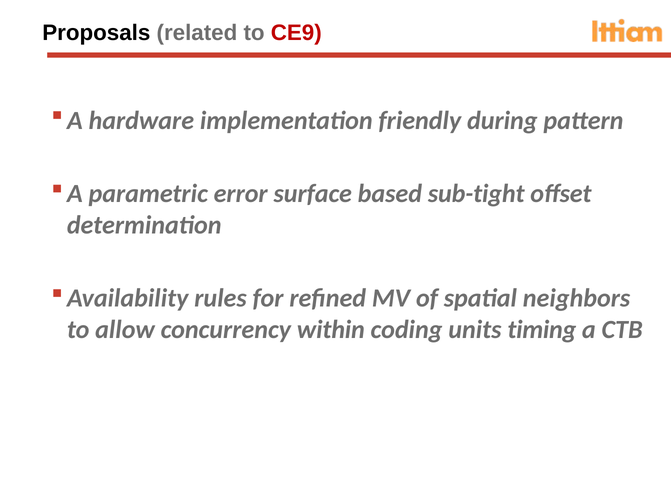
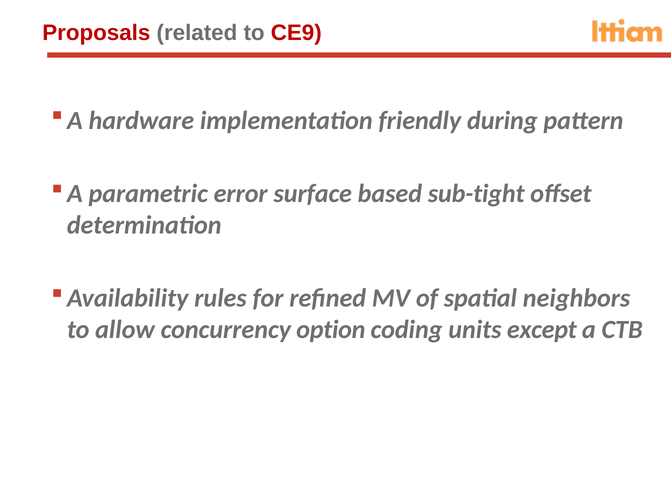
Proposals colour: black -> red
within: within -> option
timing: timing -> except
